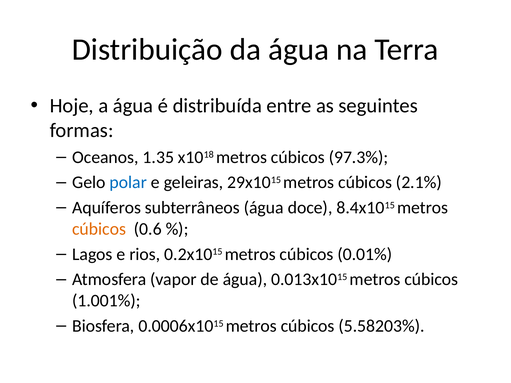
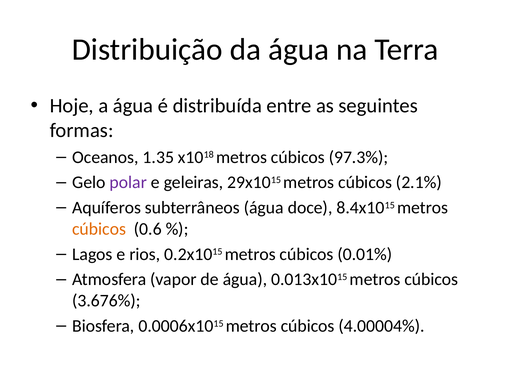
polar colour: blue -> purple
1.001%: 1.001% -> 3.676%
5.58203%: 5.58203% -> 4.00004%
